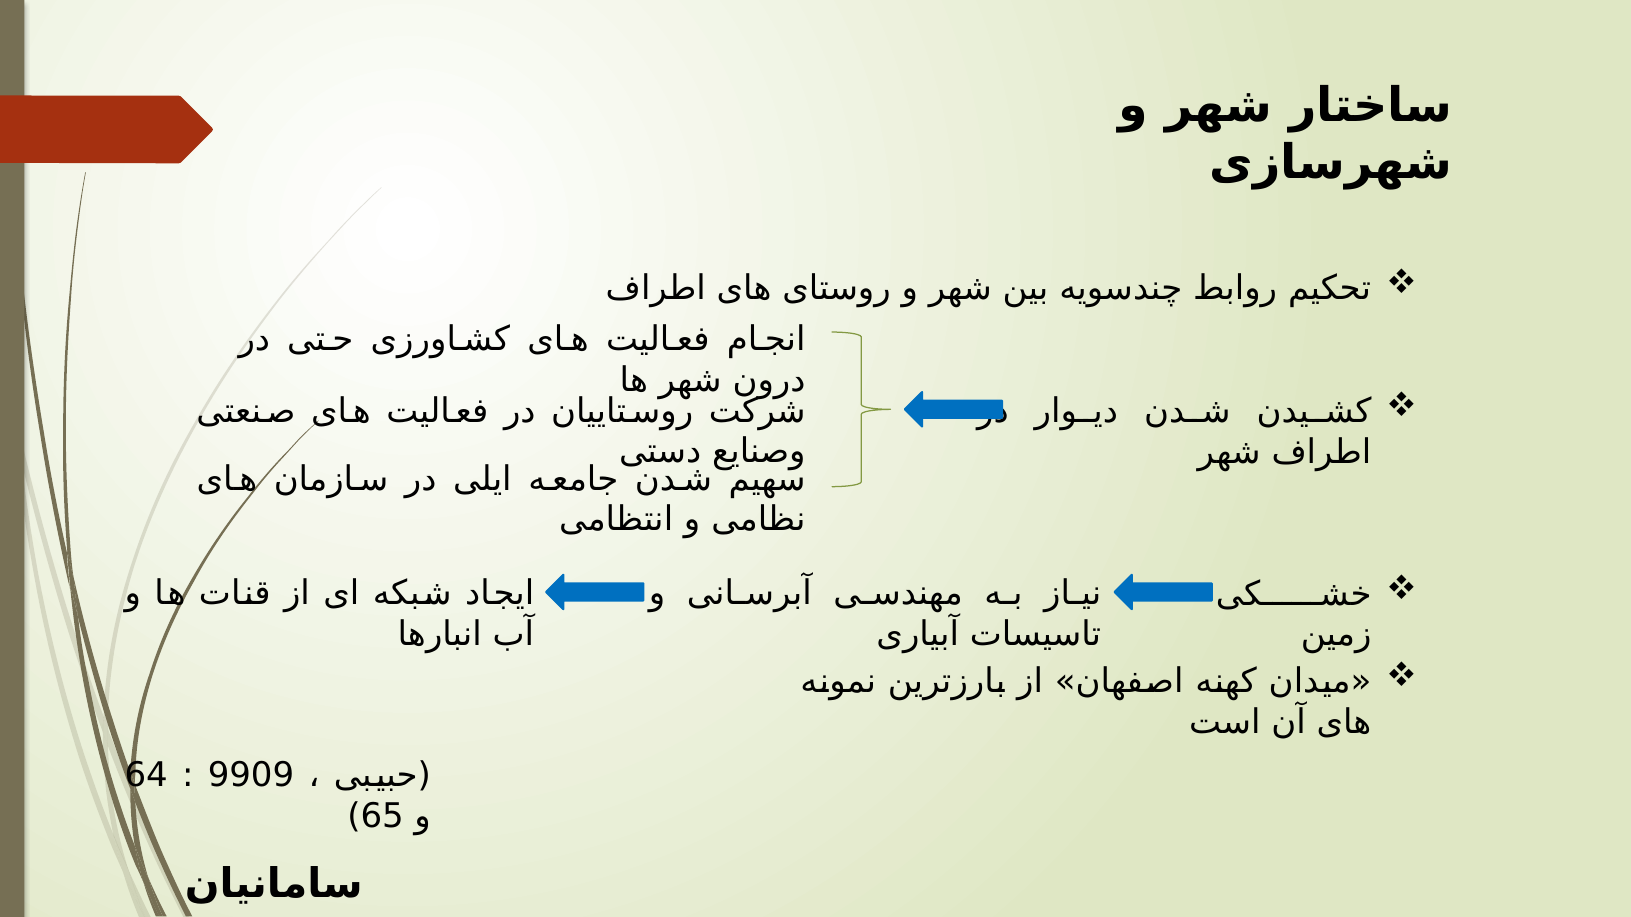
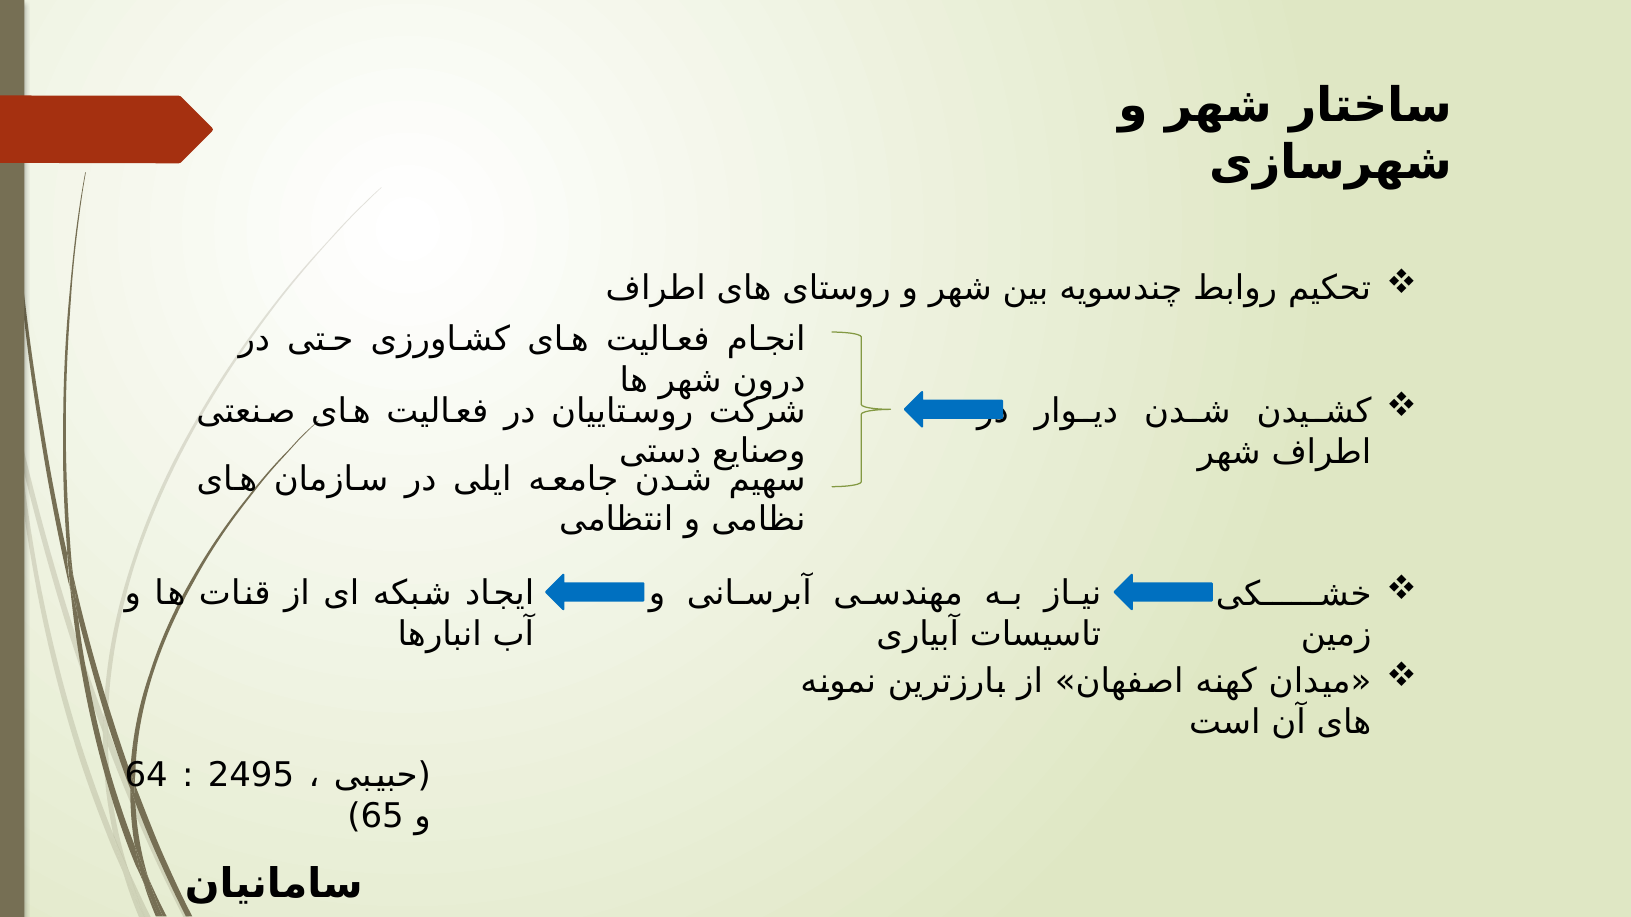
9909: 9909 -> 2495
